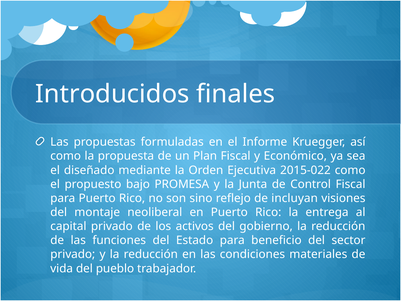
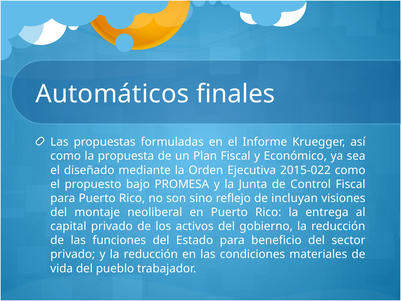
Introducidos: Introducidos -> Automáticos
